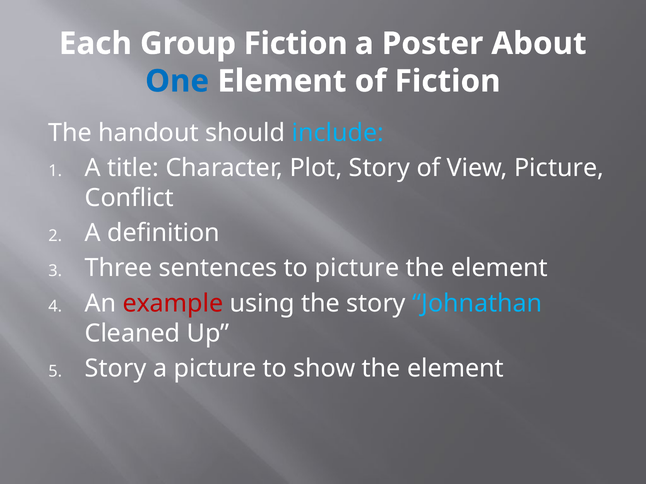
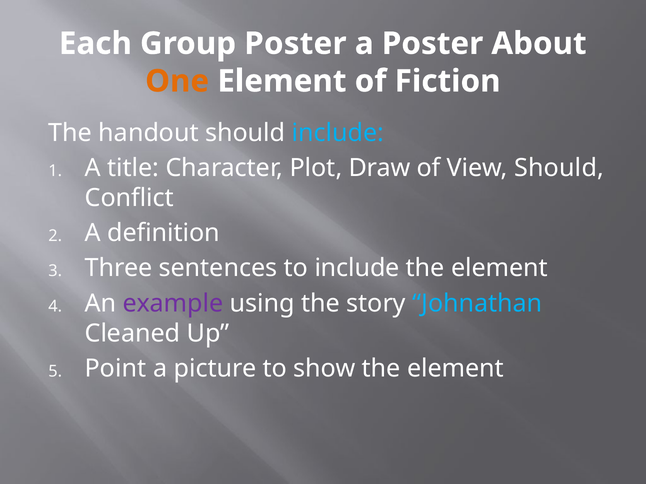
Group Fiction: Fiction -> Poster
One colour: blue -> orange
Plot Story: Story -> Draw
View Picture: Picture -> Should
to picture: picture -> include
example colour: red -> purple
Story at (116, 369): Story -> Point
